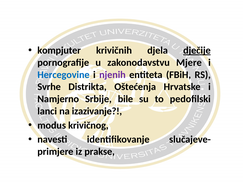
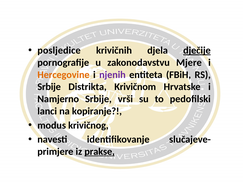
kompjuter: kompjuter -> posljedice
Hercegovine colour: blue -> orange
Svrhe at (49, 87): Svrhe -> Srbije
Oštećenja: Oštećenja -> Krivičnom
bile: bile -> vrši
izazivanje: izazivanje -> kopiranje
prakse underline: none -> present
